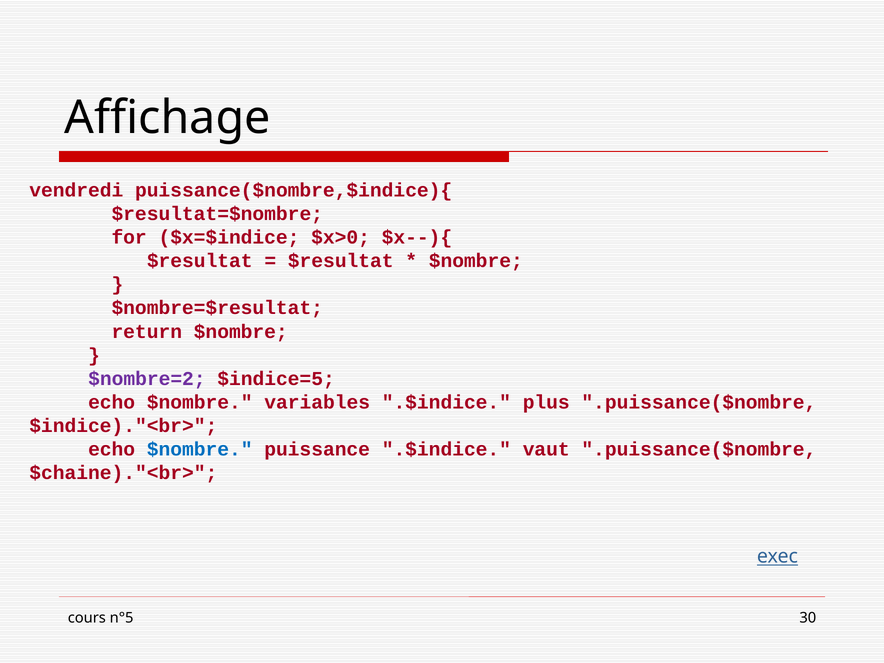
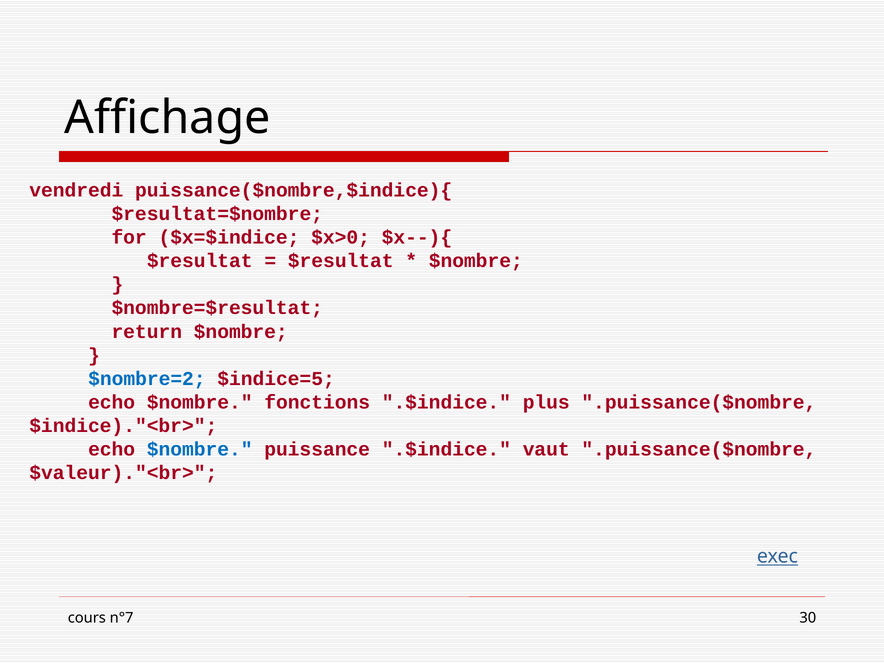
$nombre=2 colour: purple -> blue
variables: variables -> fonctions
$chaine)."<br>: $chaine)."<br> -> $valeur)."<br>
n°5: n°5 -> n°7
